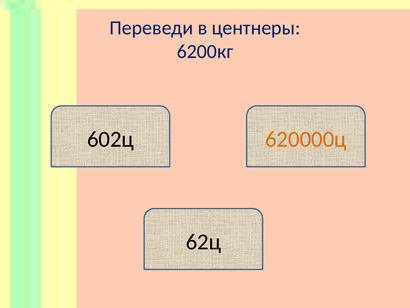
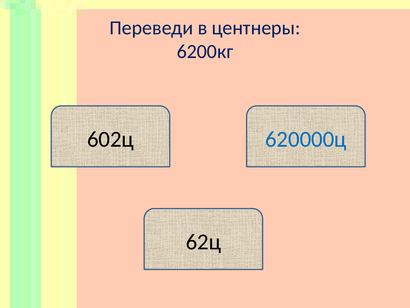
620000ц colour: orange -> blue
